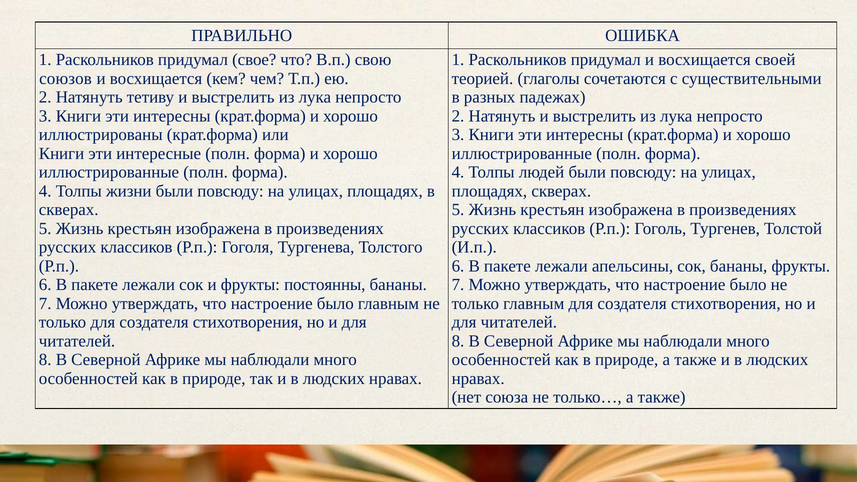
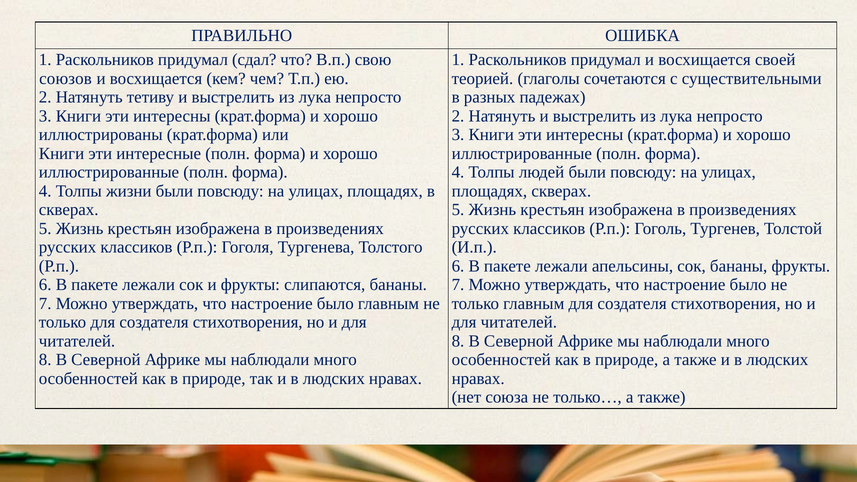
свое: свое -> сдал
постоянны: постоянны -> слипаются
